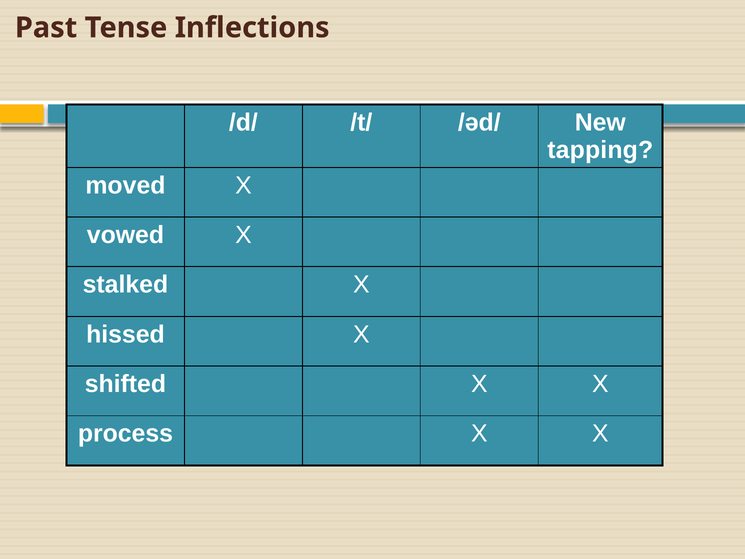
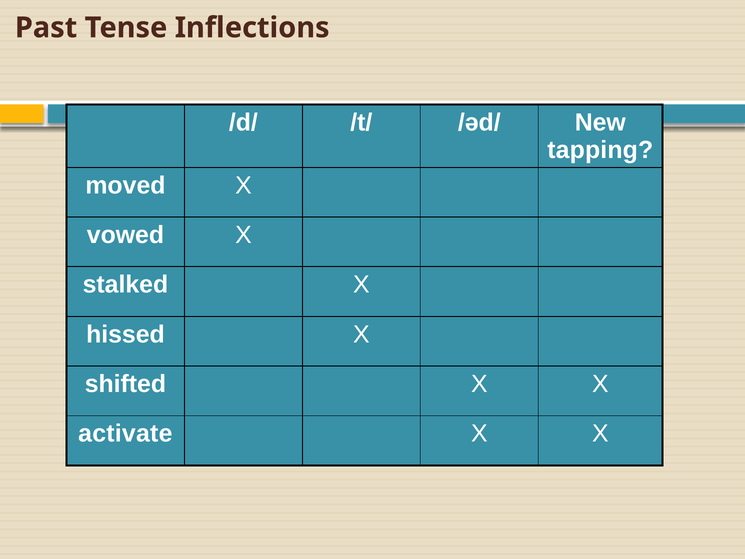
process: process -> activate
